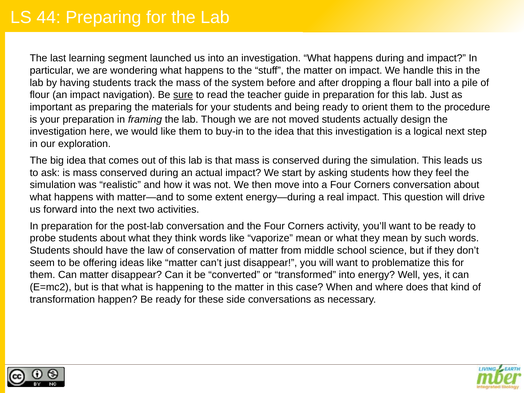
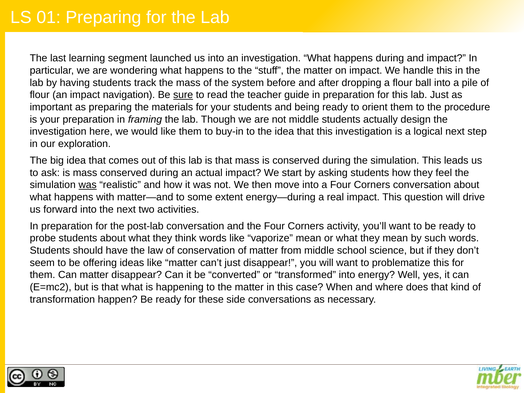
44: 44 -> 01
not moved: moved -> middle
was at (88, 185) underline: none -> present
